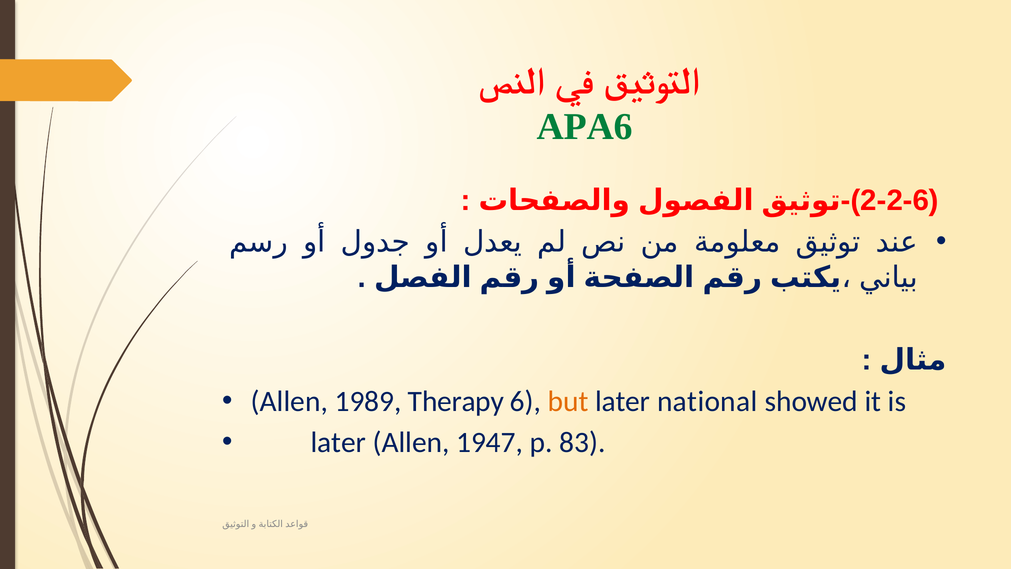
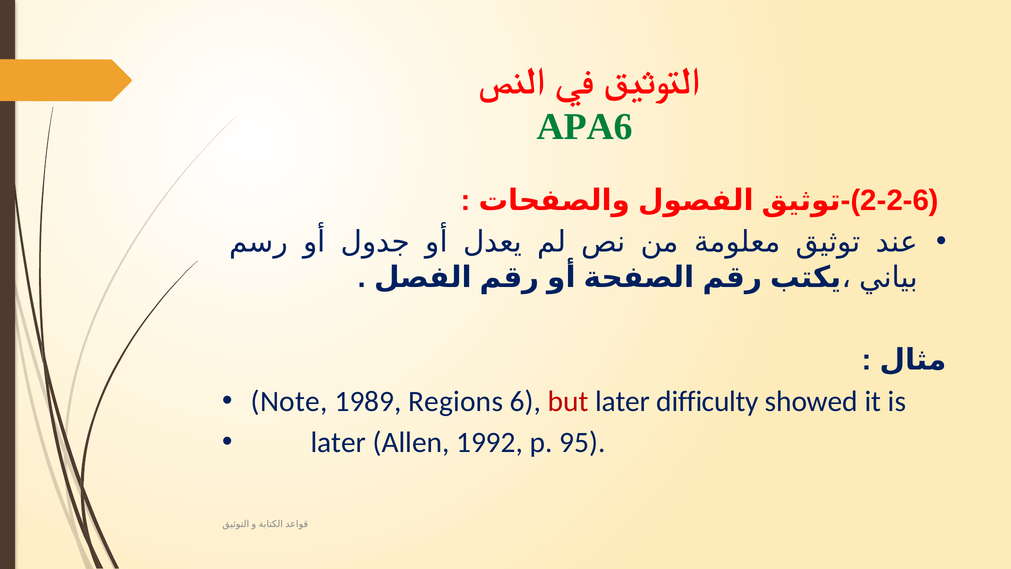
Allen at (289, 401): Allen -> Note
Therapy: Therapy -> Regions
but colour: orange -> red
national: national -> difficulty
1947: 1947 -> 1992
83: 83 -> 95
